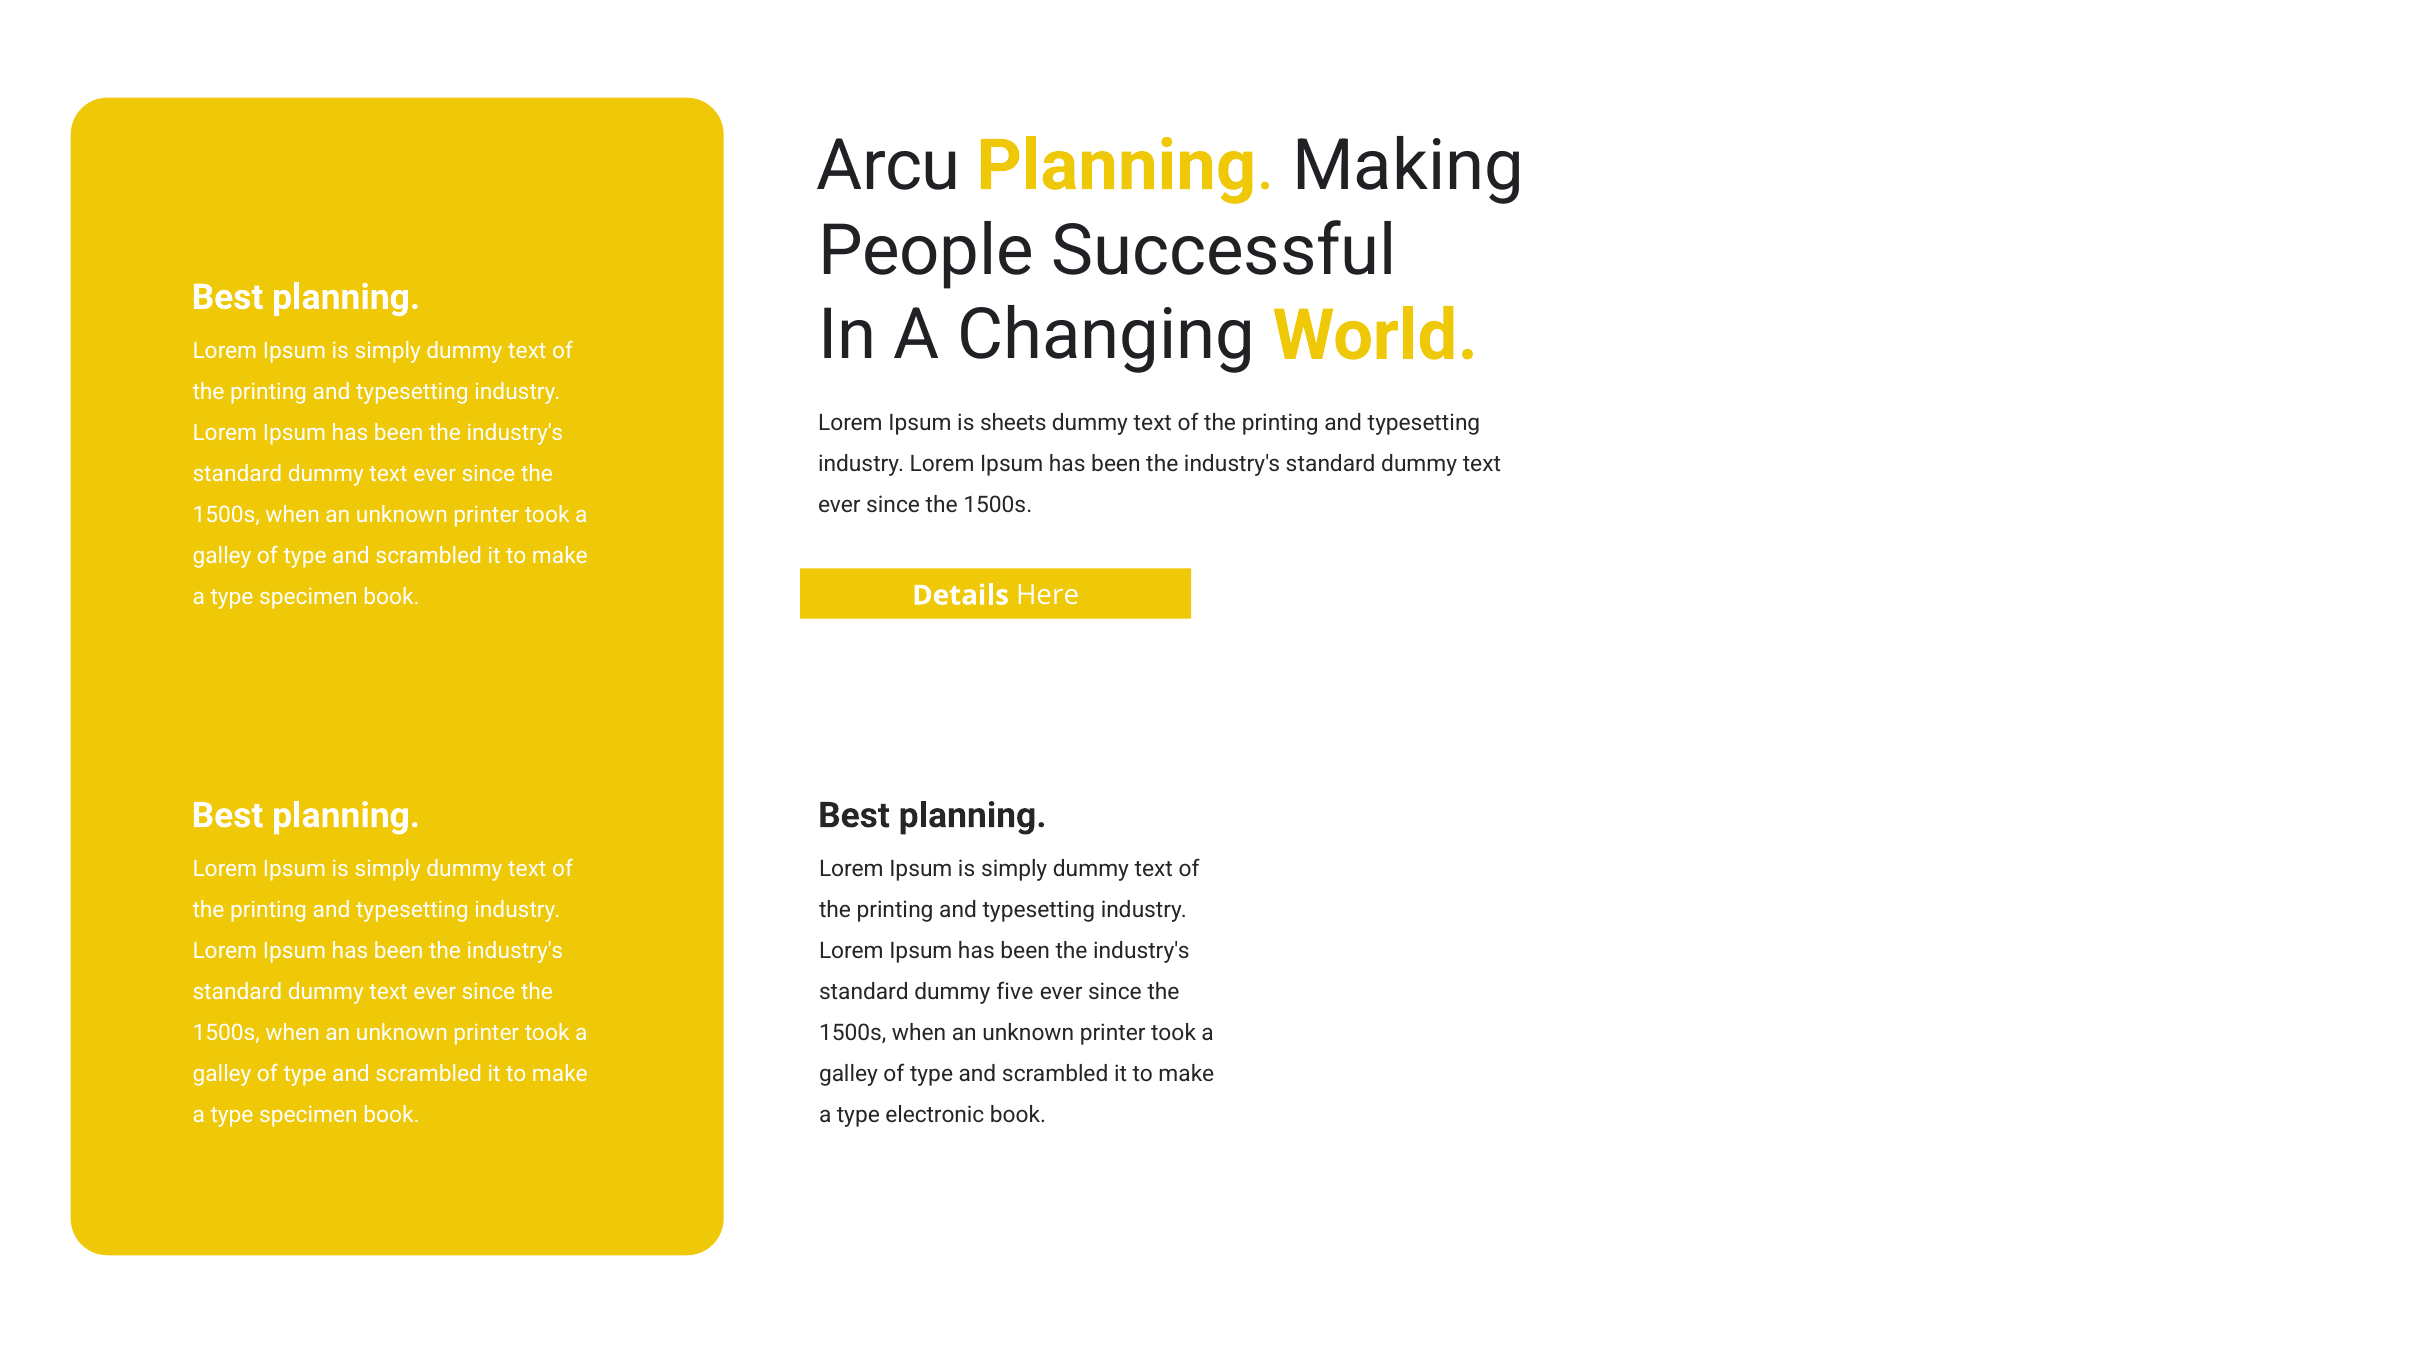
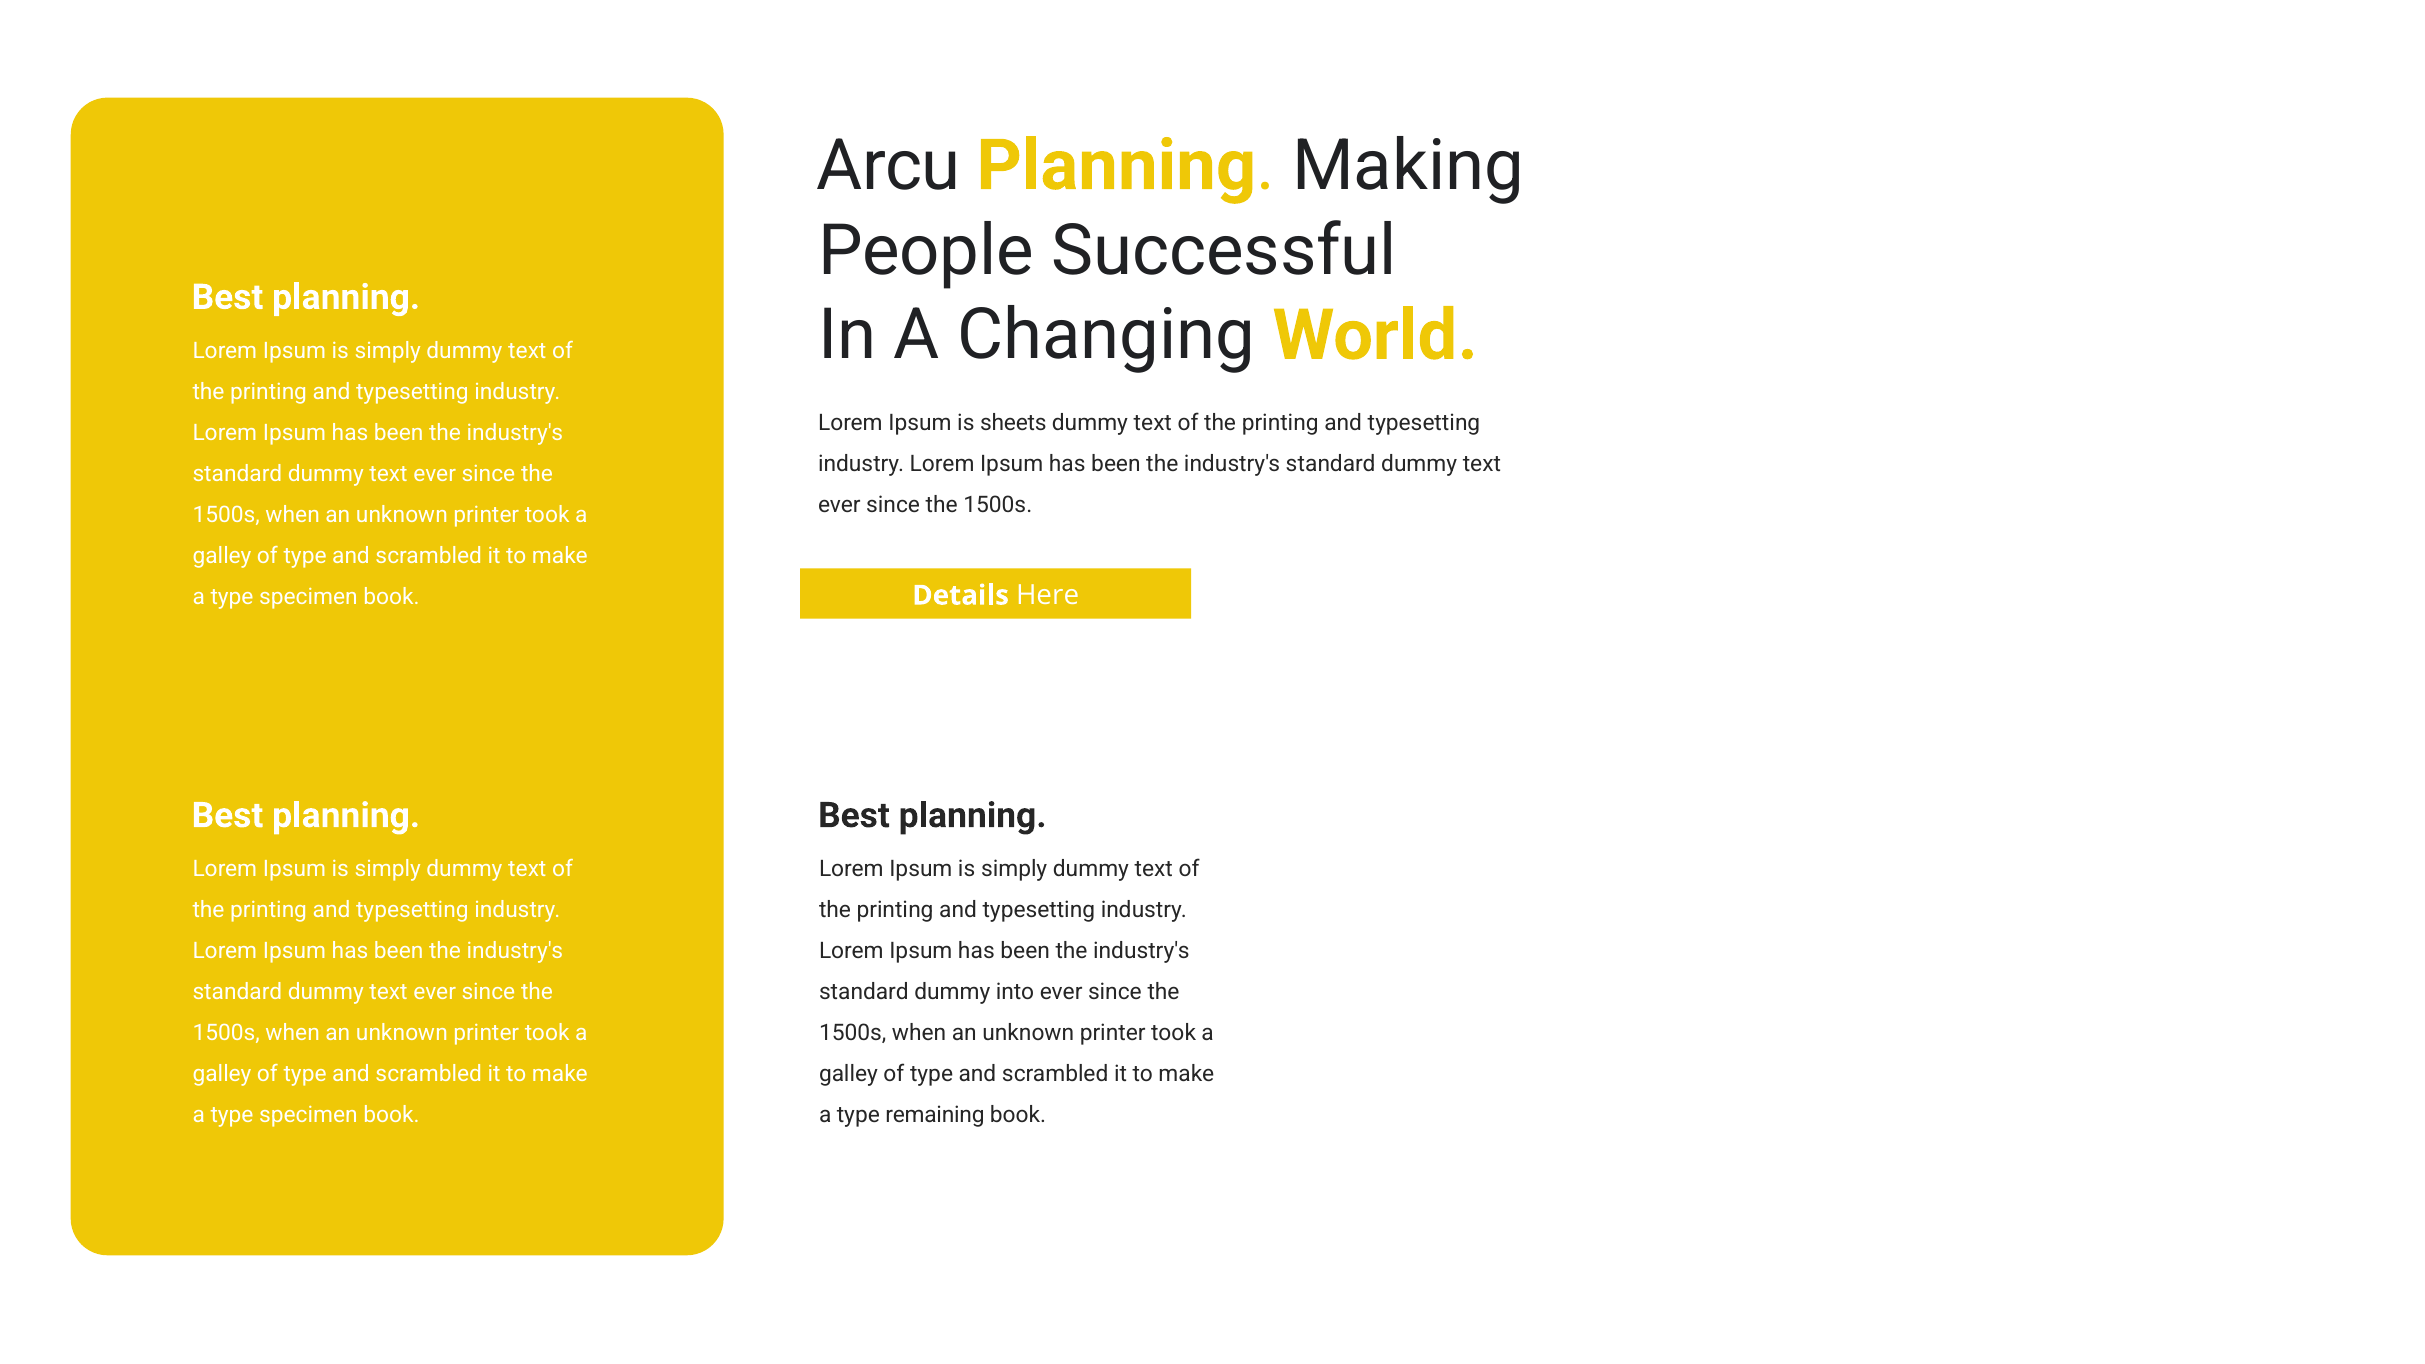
five: five -> into
electronic: electronic -> remaining
